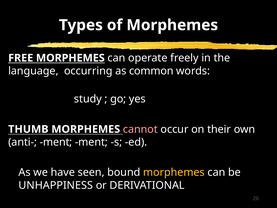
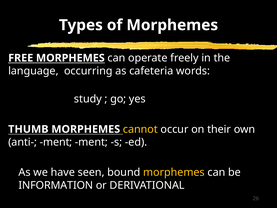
common: common -> cafeteria
cannot colour: pink -> yellow
UNHAPPINESS: UNHAPPINESS -> INFORMATION
